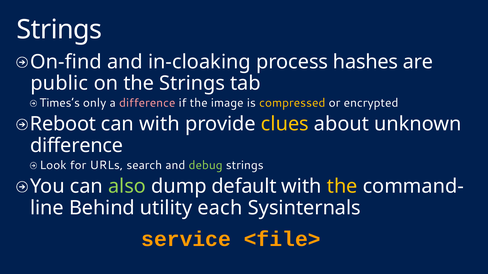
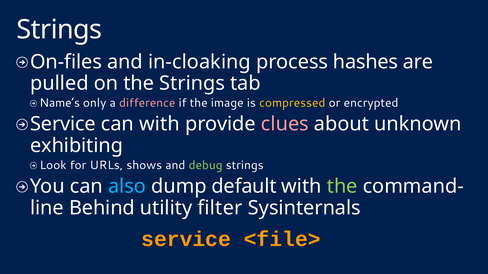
On-find: On-find -> On-files
public: public -> pulled
Times’s: Times’s -> Name’s
Reboot at (63, 124): Reboot -> Service
clues colour: yellow -> pink
difference at (77, 146): difference -> exhibiting
search: search -> shows
also colour: light green -> light blue
the at (342, 187) colour: yellow -> light green
each: each -> filter
